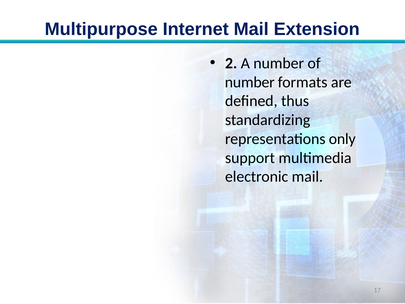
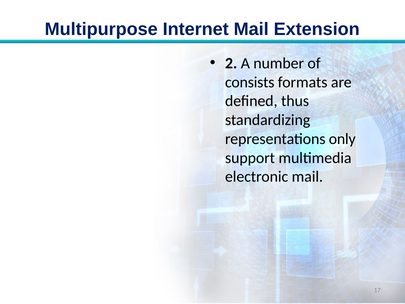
number at (250, 82): number -> consists
